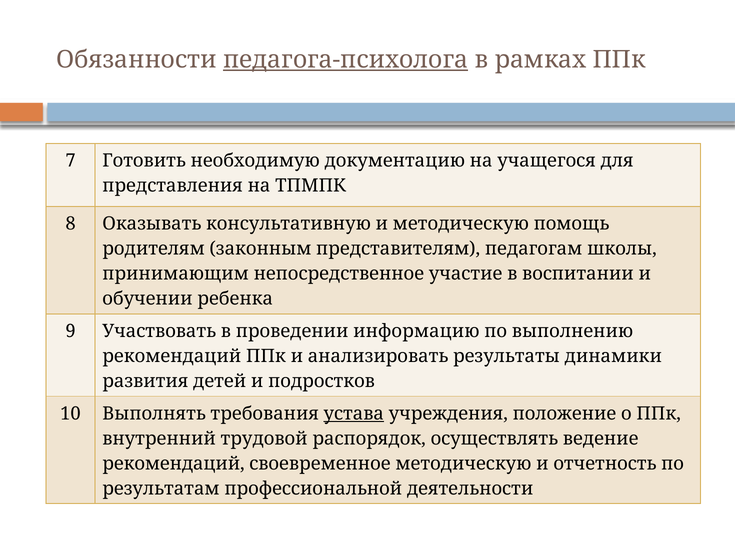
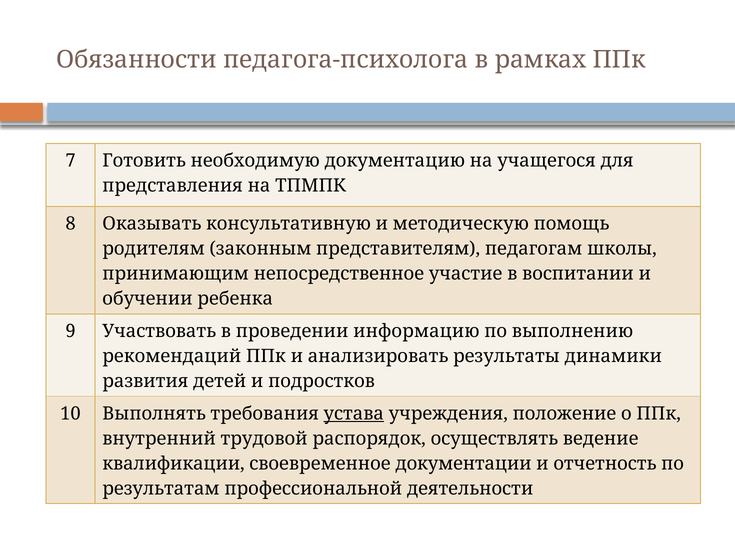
педагога-психолога underline: present -> none
рекомендаций at (173, 464): рекомендаций -> квалификации
своевременное методическую: методическую -> документации
